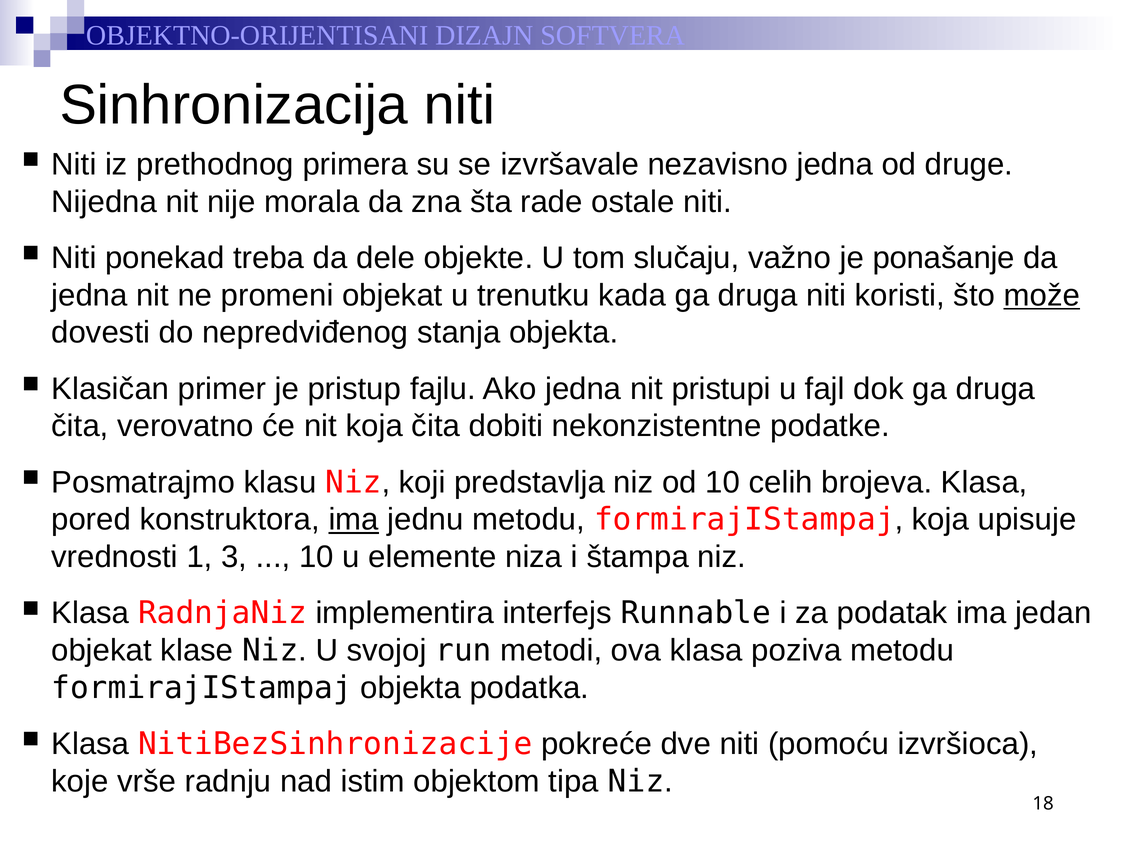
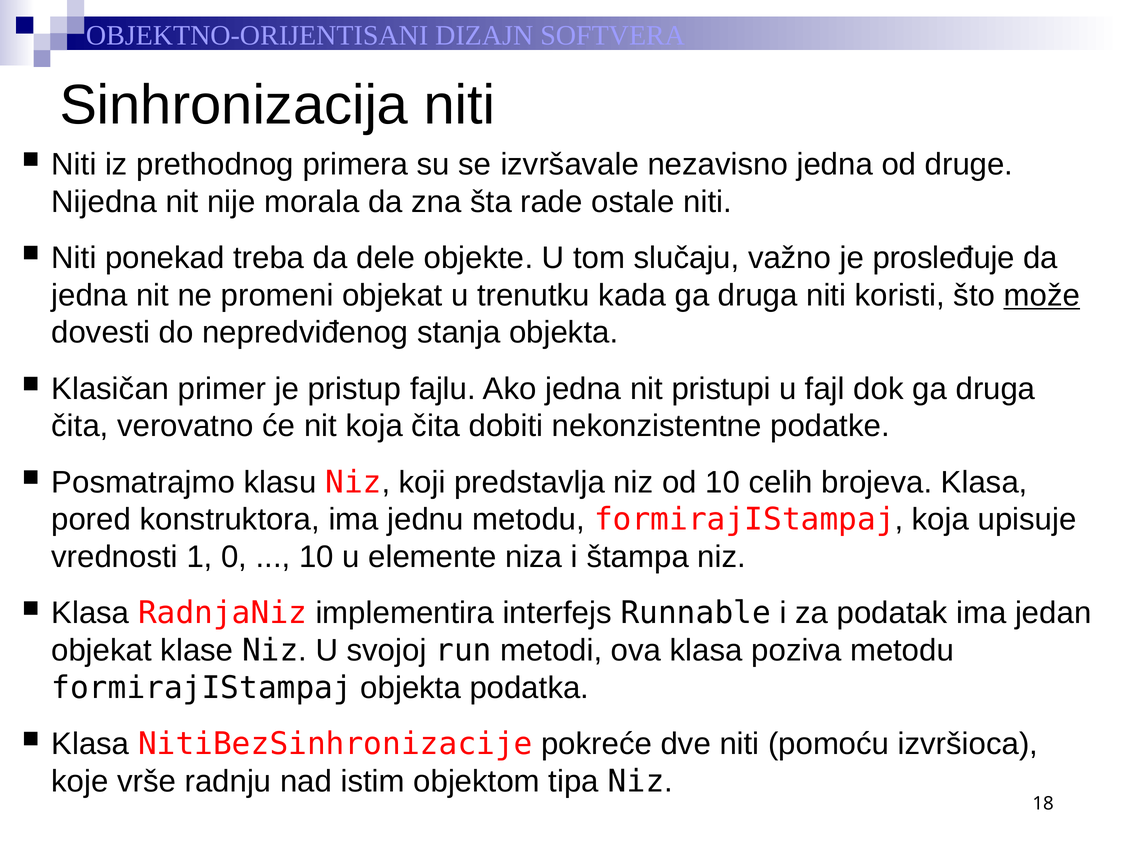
ponašanje: ponašanje -> prosleđuje
ima at (354, 520) underline: present -> none
3: 3 -> 0
